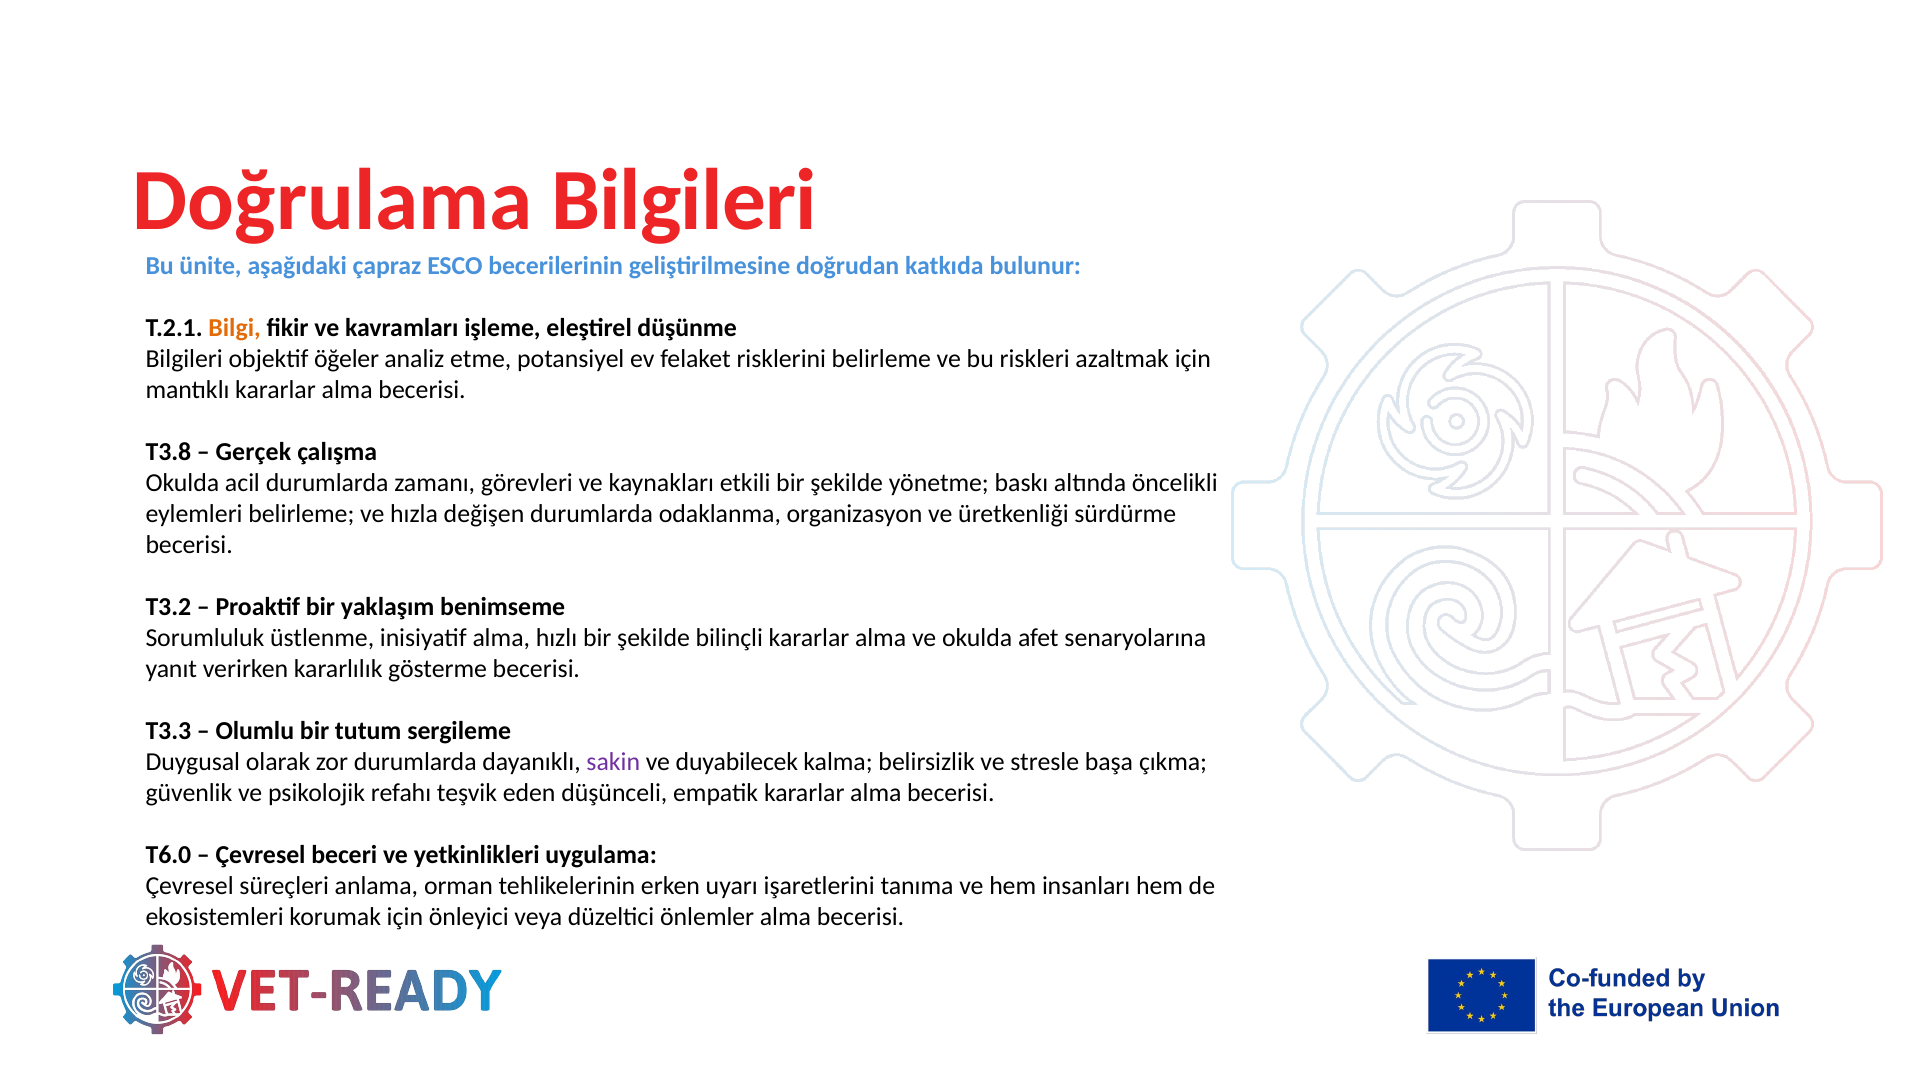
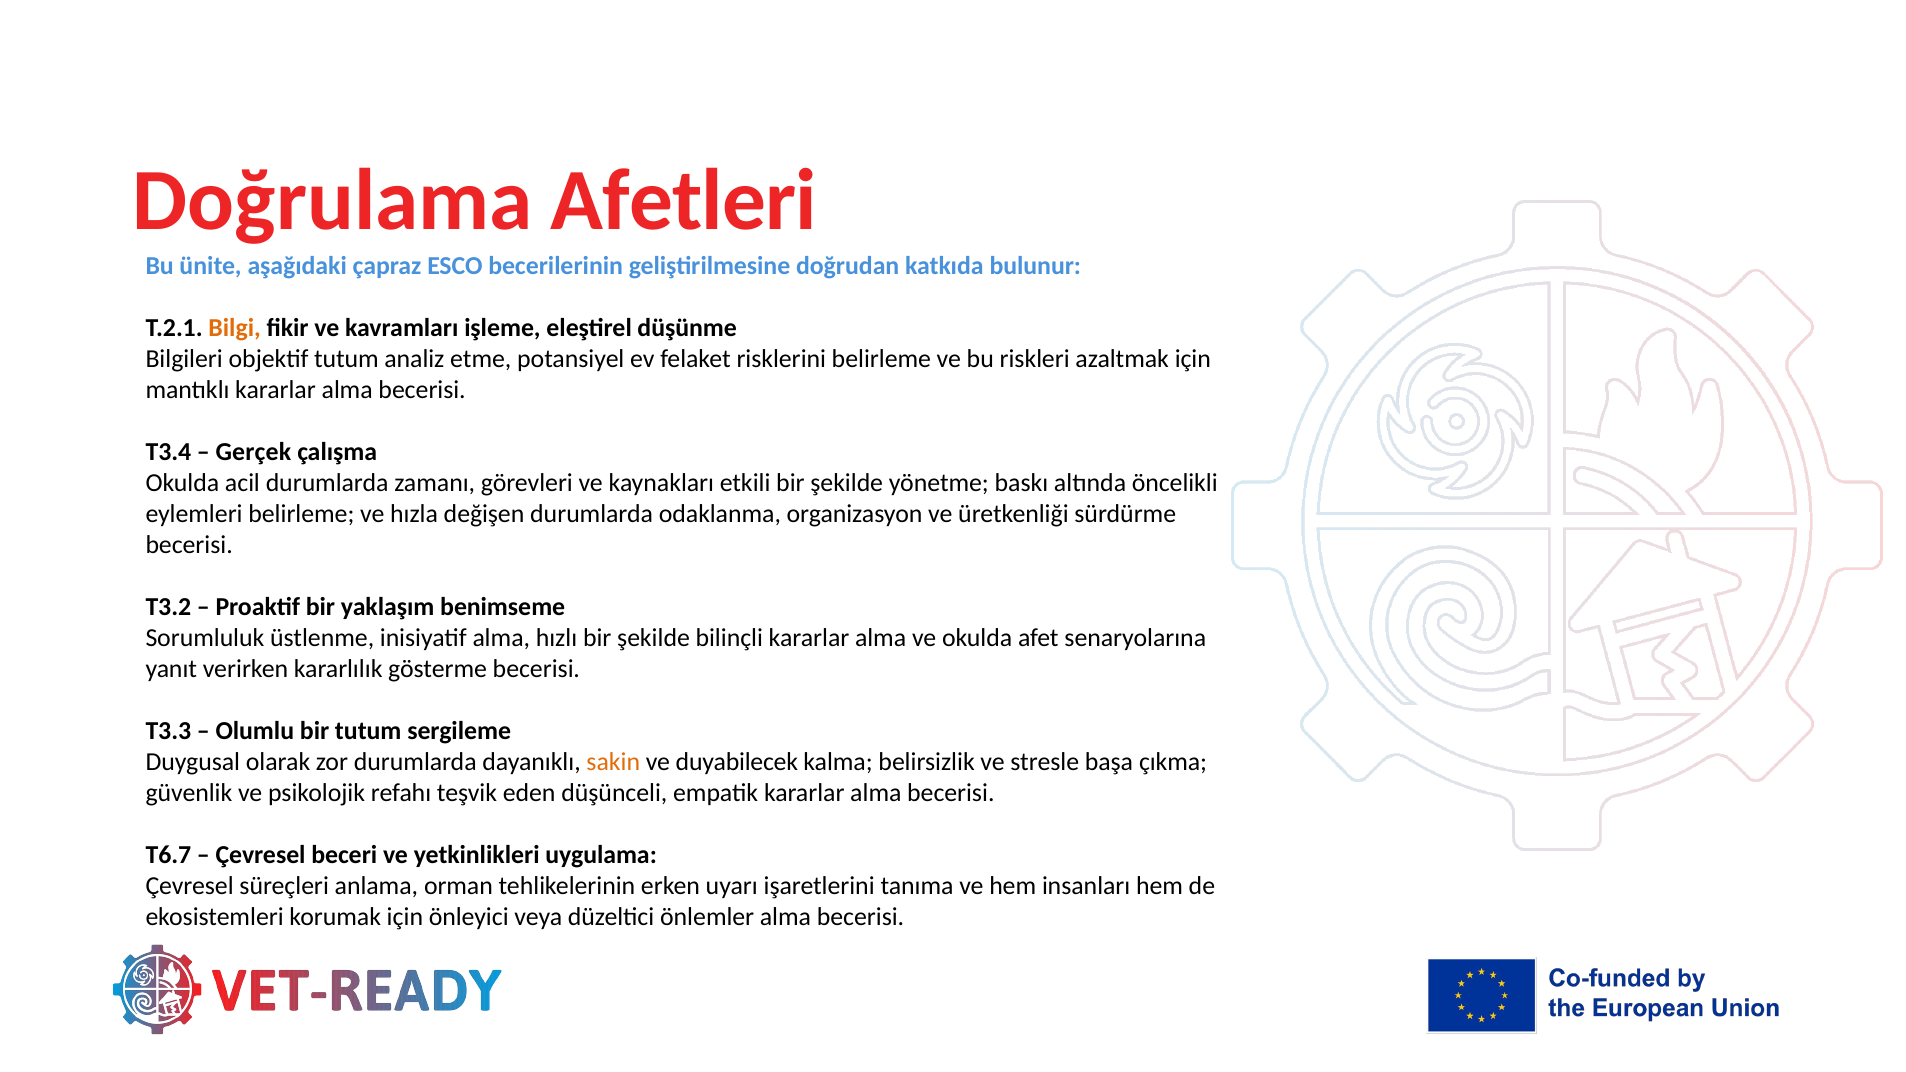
Doğrulama Bilgileri: Bilgileri -> Afetleri
objektif öğeler: öğeler -> tutum
T3.8: T3.8 -> T3.4
sakin colour: purple -> orange
T6.0: T6.0 -> T6.7
